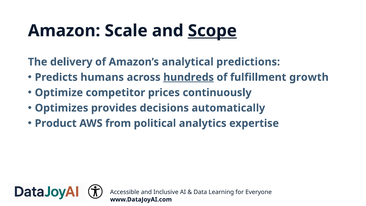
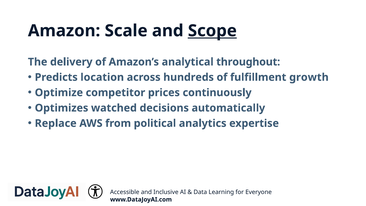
predictions: predictions -> throughout
humans: humans -> location
hundreds underline: present -> none
provides: provides -> watched
Product: Product -> Replace
